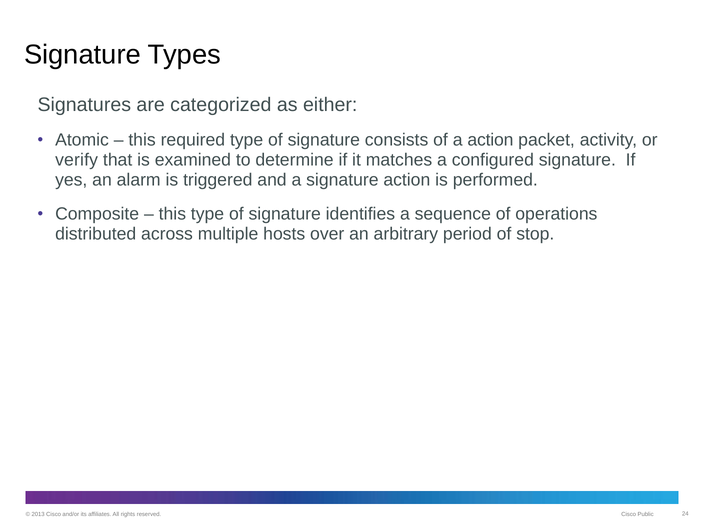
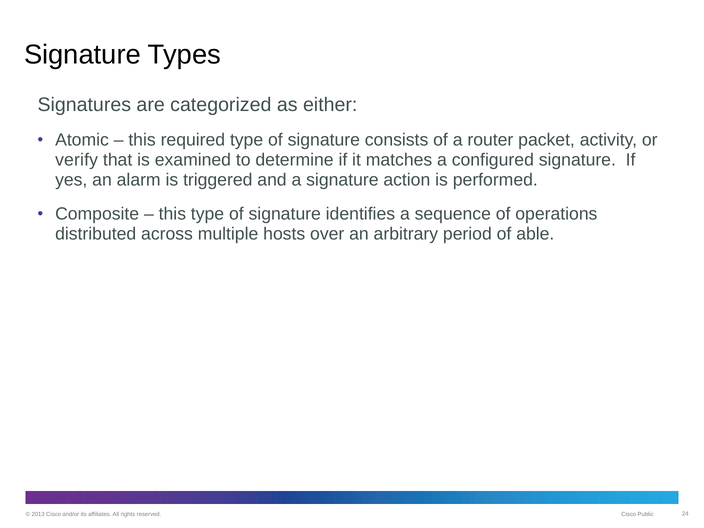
a action: action -> router
stop: stop -> able
